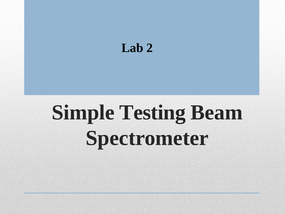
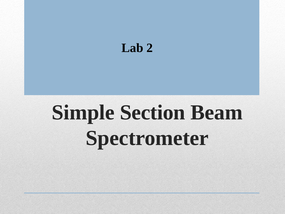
Testing: Testing -> Section
